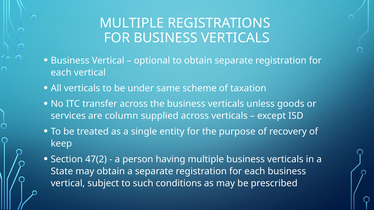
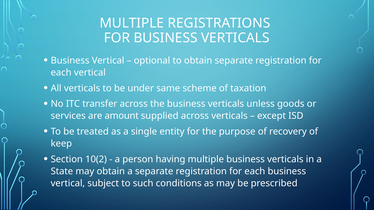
column: column -> amount
47(2: 47(2 -> 10(2
